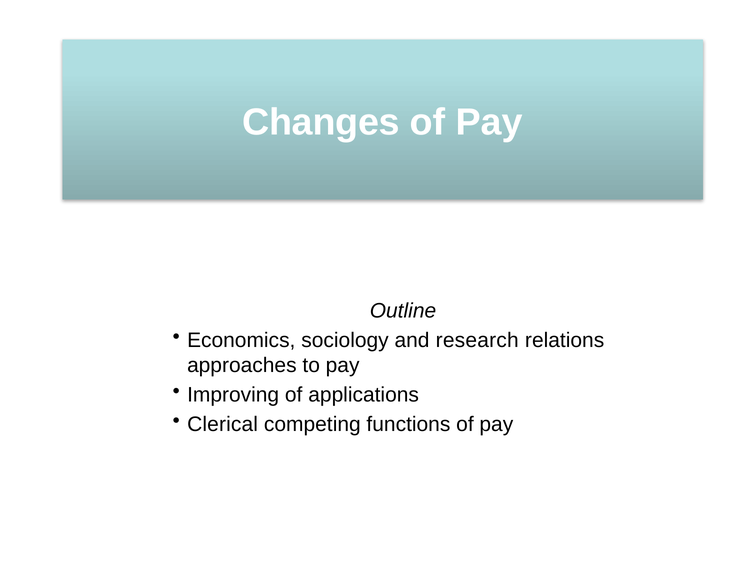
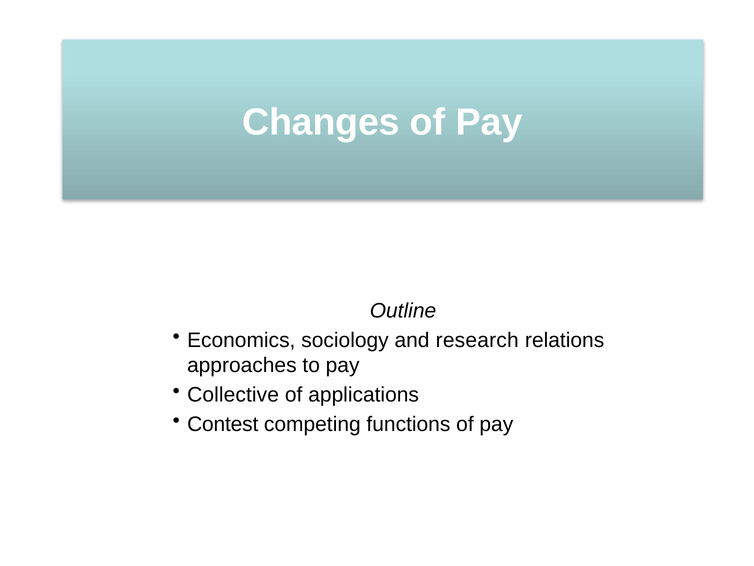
Improving: Improving -> Collective
Clerical: Clerical -> Contest
